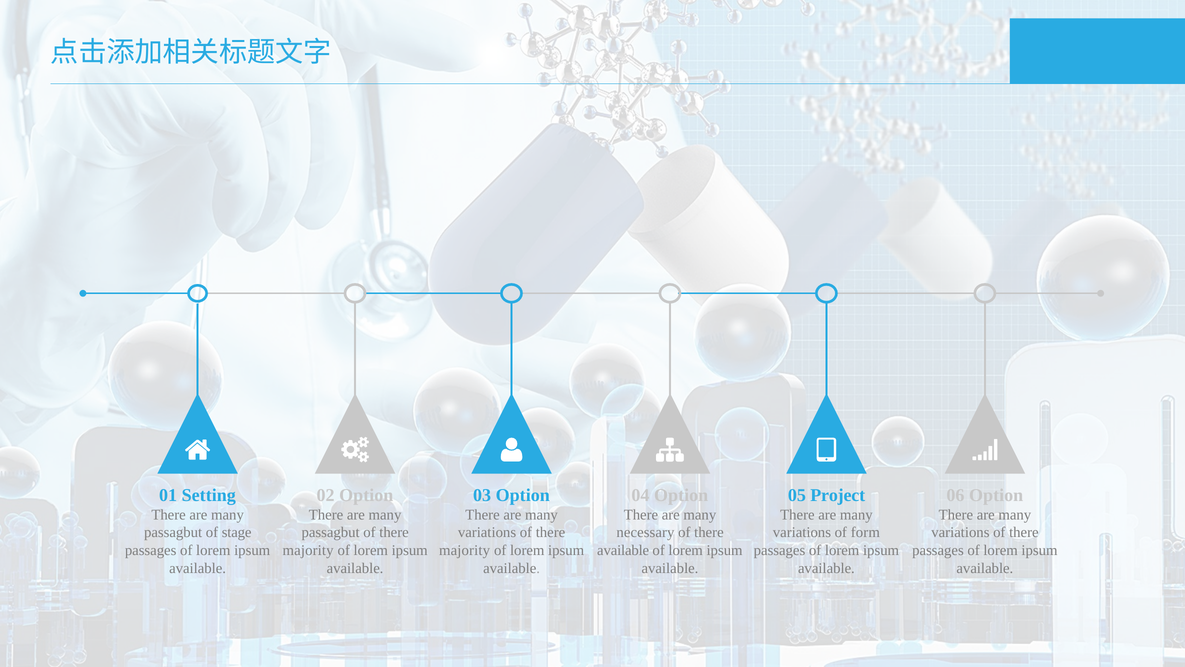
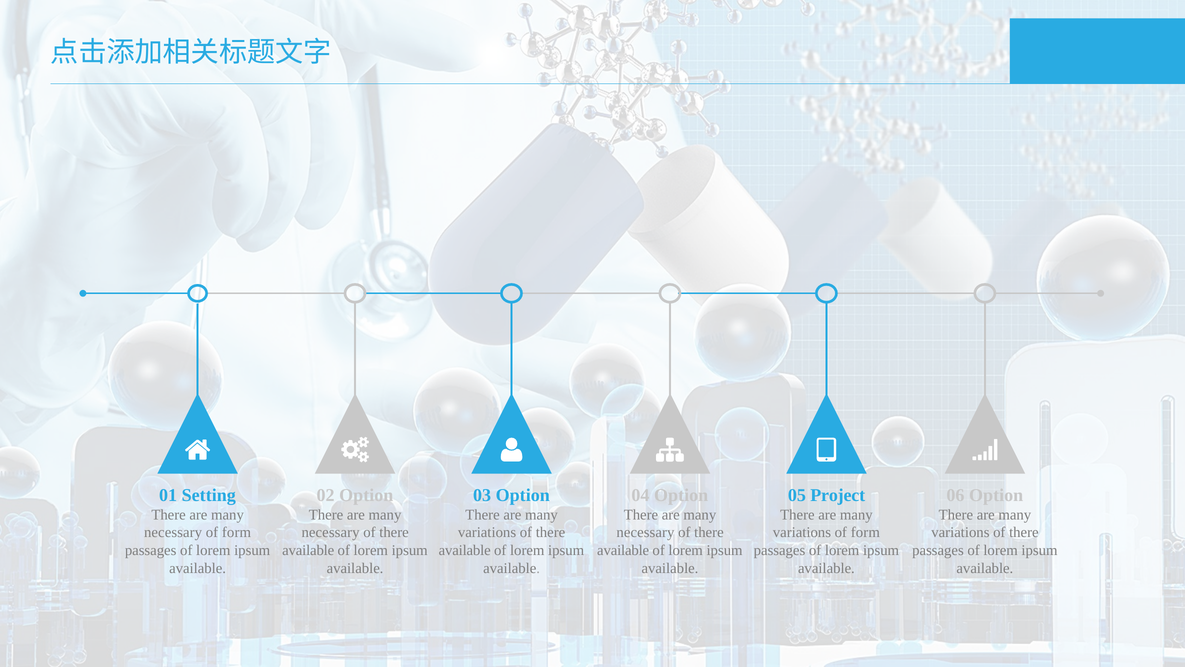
passagbut at (173, 532): passagbut -> necessary
stage at (237, 532): stage -> form
passagbut at (331, 532): passagbut -> necessary
majority at (308, 550): majority -> available
majority at (465, 550): majority -> available
